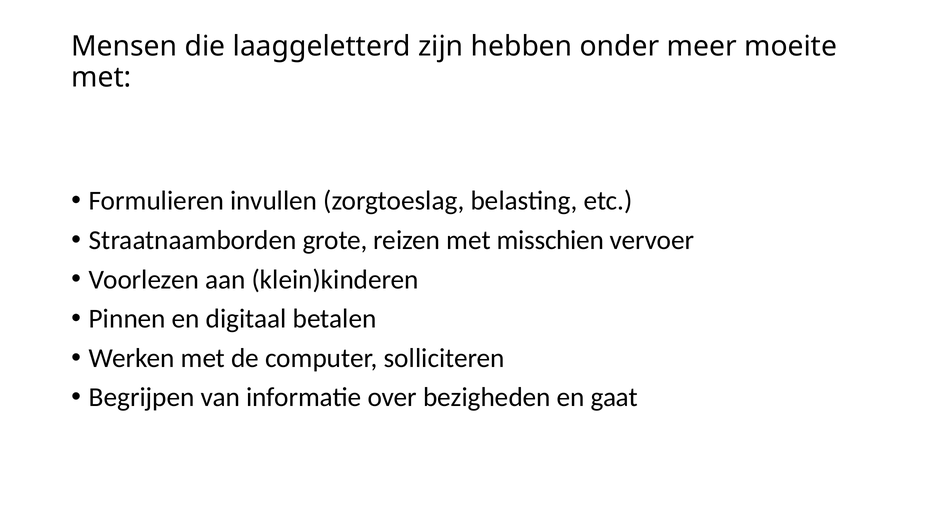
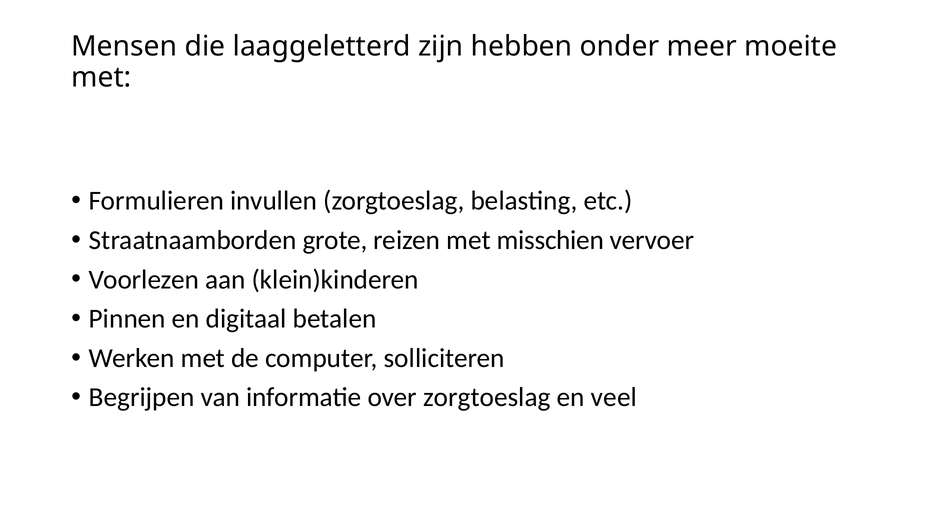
over bezigheden: bezigheden -> zorgtoeslag
gaat: gaat -> veel
